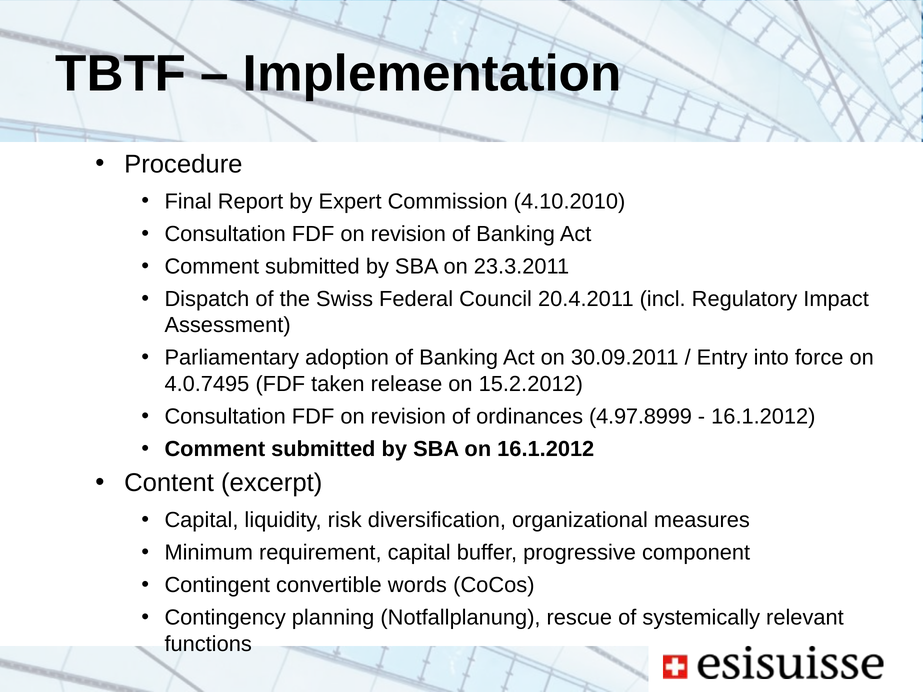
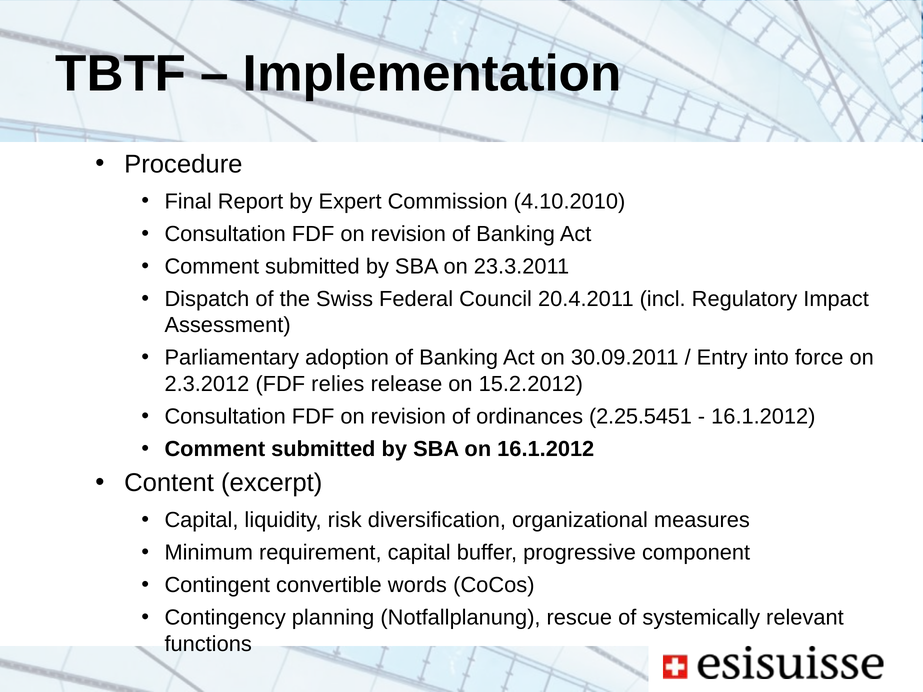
4.0.7495: 4.0.7495 -> 2.3.2012
taken: taken -> relies
4.97.8999: 4.97.8999 -> 2.25.5451
